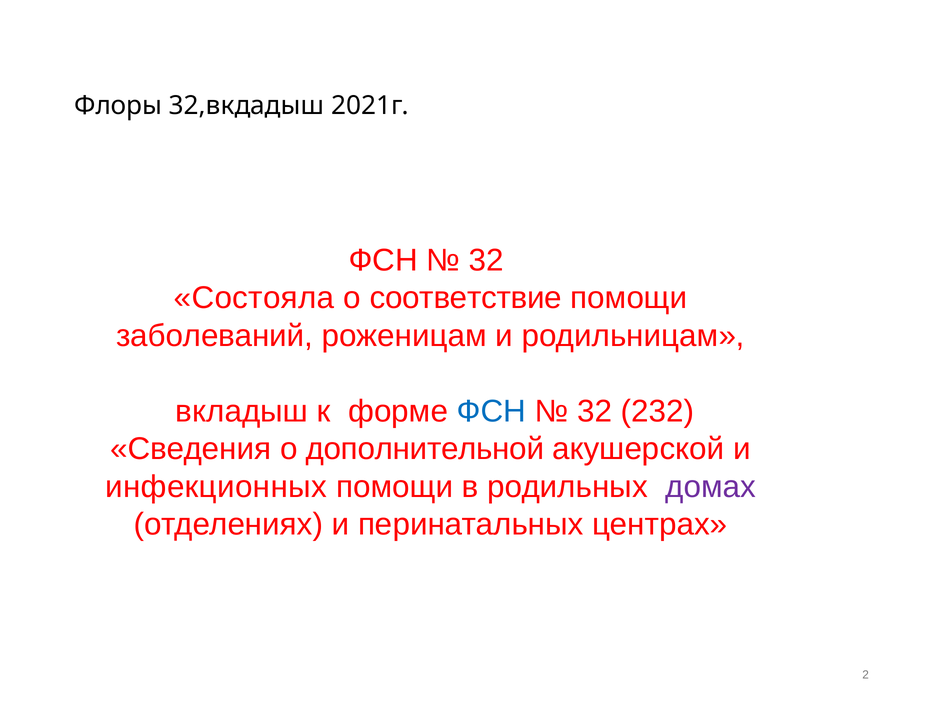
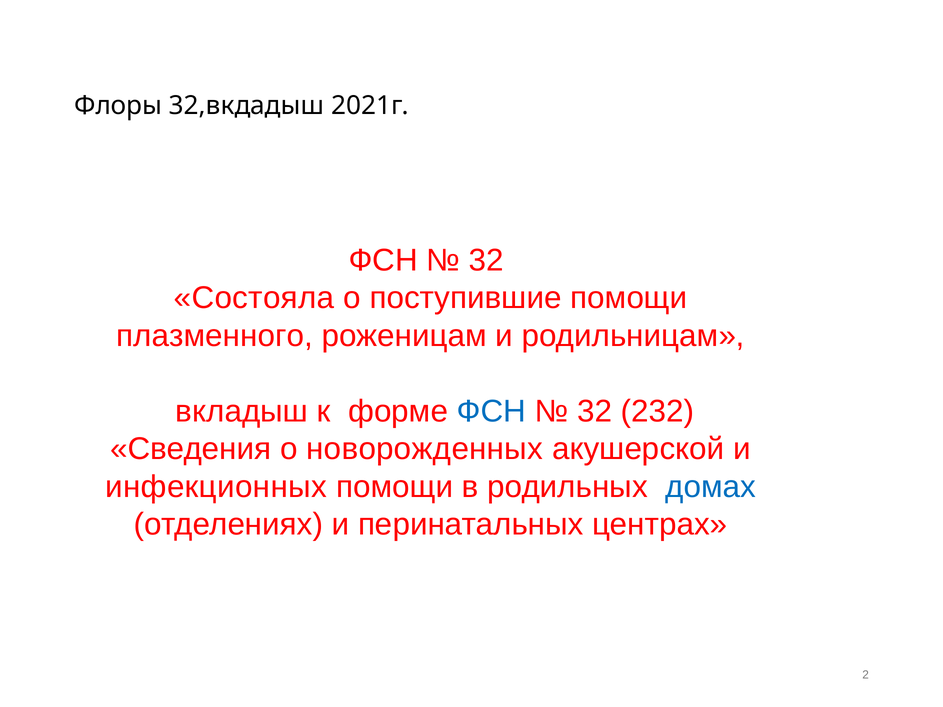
соответствие: соответствие -> поступившие
заболеваний: заболеваний -> плазменного
дополнительной: дополнительной -> новорожденных
домах colour: purple -> blue
